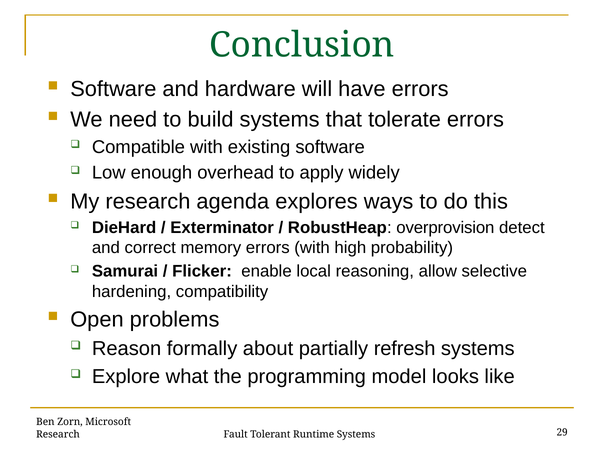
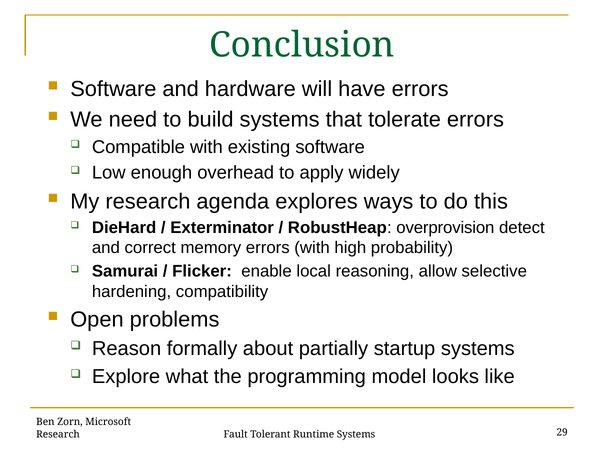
refresh: refresh -> startup
